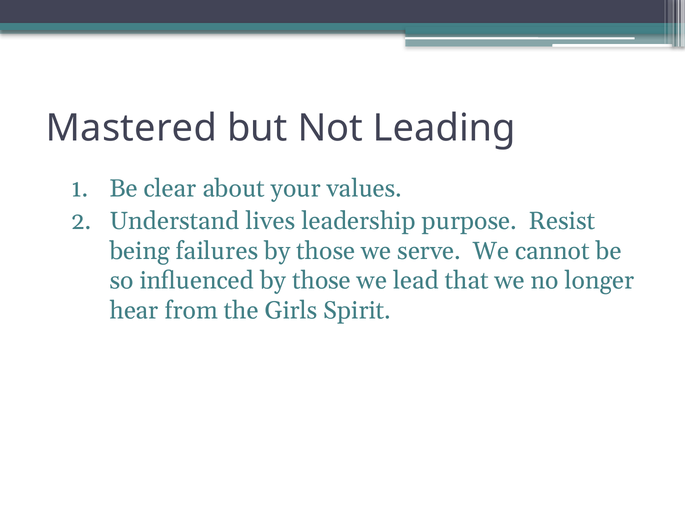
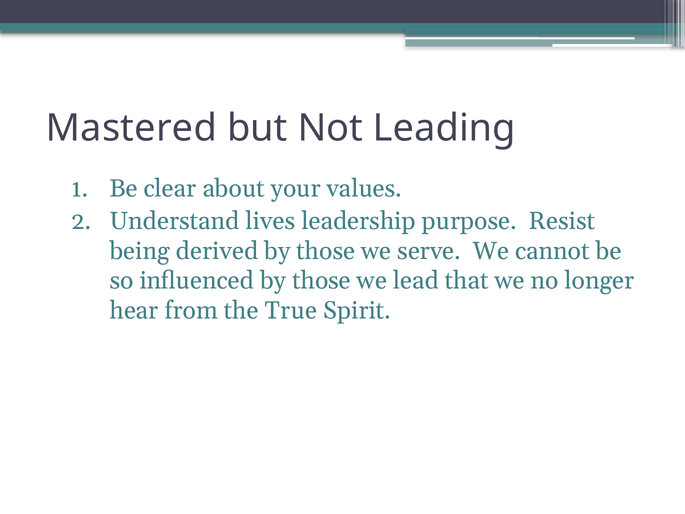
failures: failures -> derived
Girls: Girls -> True
